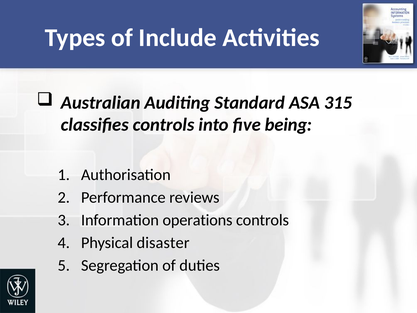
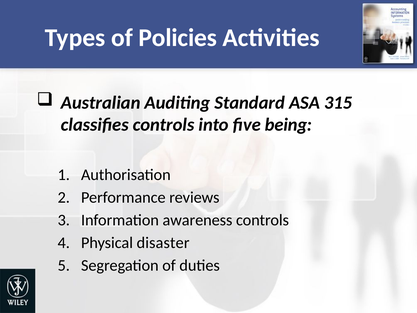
Include: Include -> Policies
operations: operations -> awareness
